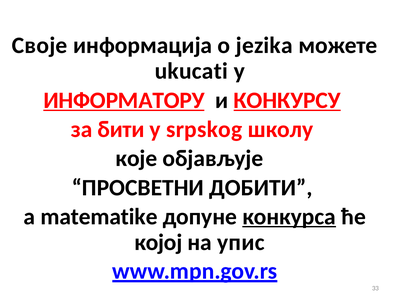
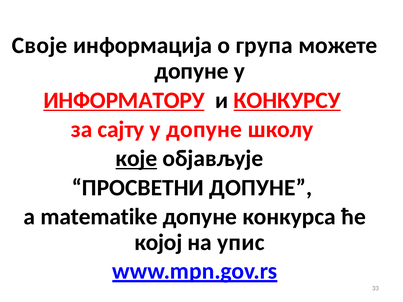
jezika: jezika -> група
ukucati at (191, 71): ukucati -> допуне
бити: бити -> сајту
у srpskog: srpskog -> допуне
које underline: none -> present
ПРОСВЕТНИ ДОБИТИ: ДОБИТИ -> ДОПУНЕ
конкурса underline: present -> none
